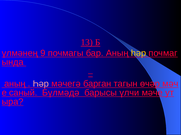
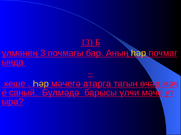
9: 9 -> 3
аның at (15, 84): аның -> кеше
Һәр at (41, 84) colour: pink -> yellow
барган: барган -> атарга
